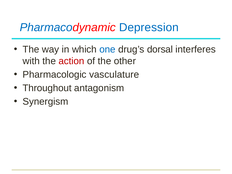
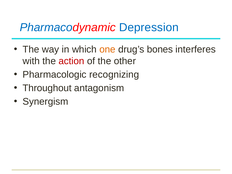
one colour: blue -> orange
dorsal: dorsal -> bones
vasculature: vasculature -> recognizing
